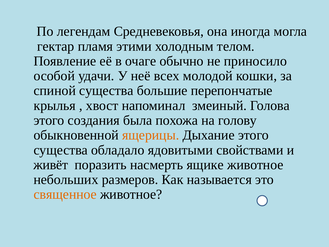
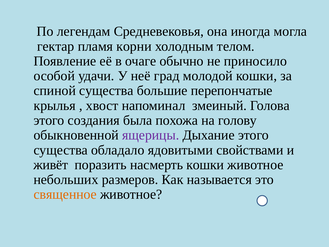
этими: этими -> корни
всех: всех -> град
ящерицы colour: orange -> purple
насмерть ящике: ящике -> кошки
